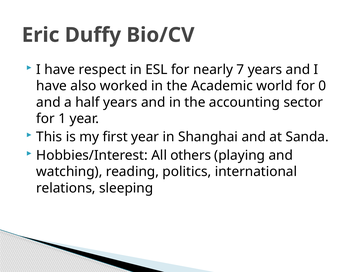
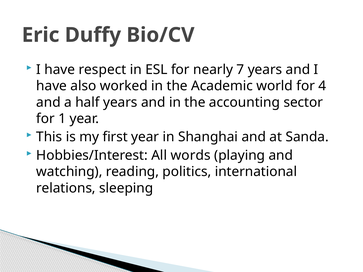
0: 0 -> 4
others: others -> words
